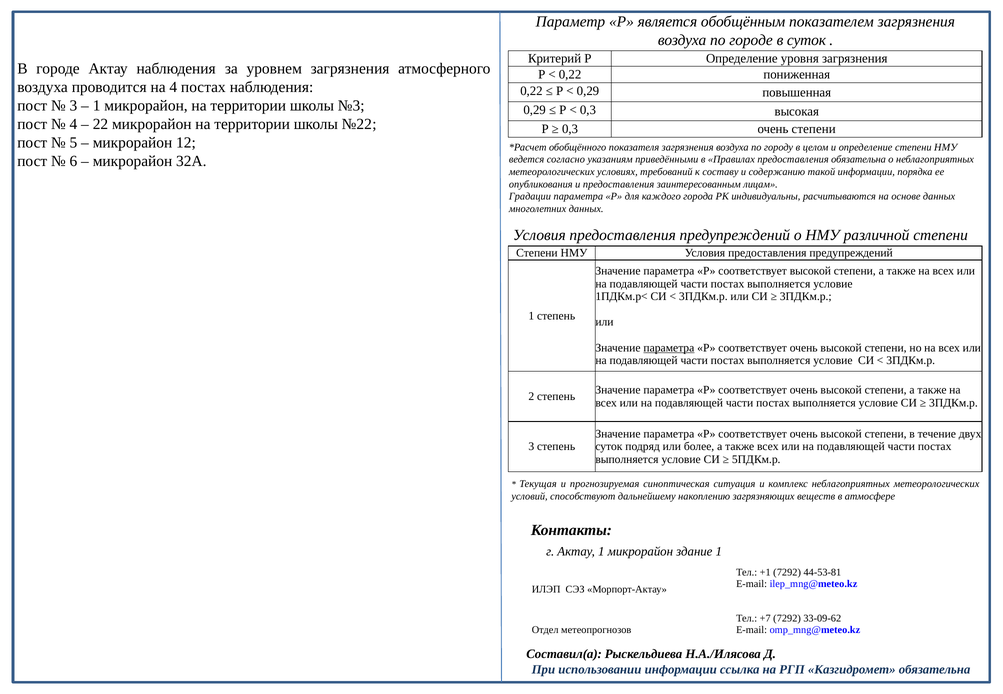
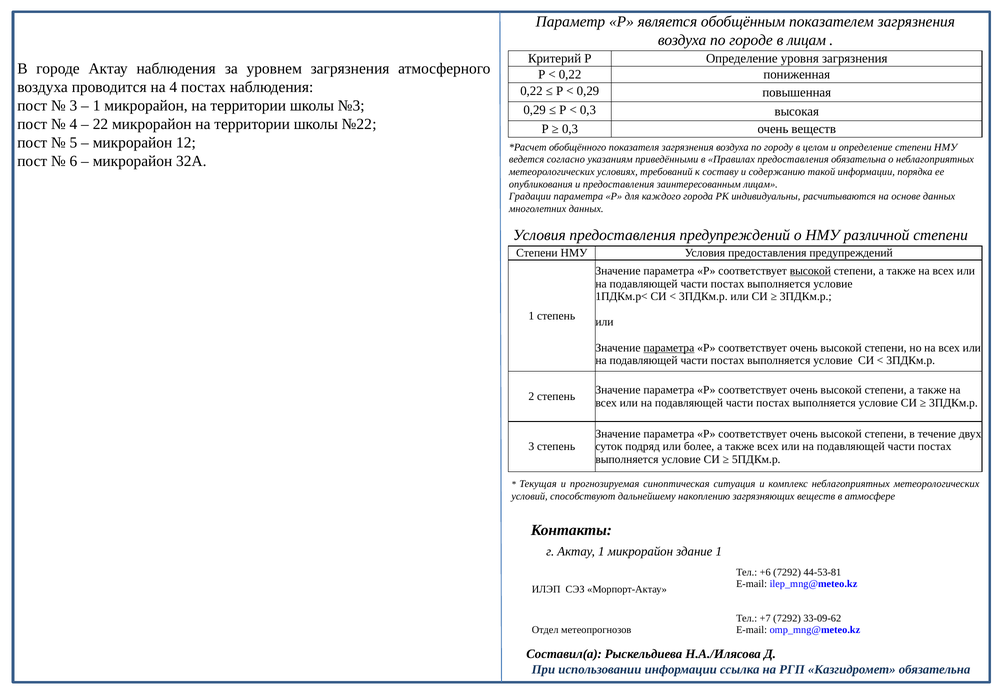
в суток: суток -> лицам
очень степени: степени -> веществ
высокой at (810, 271) underline: none -> present
+1: +1 -> +6
